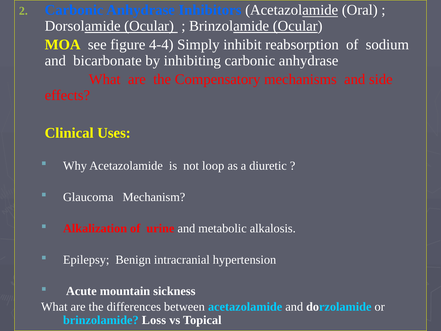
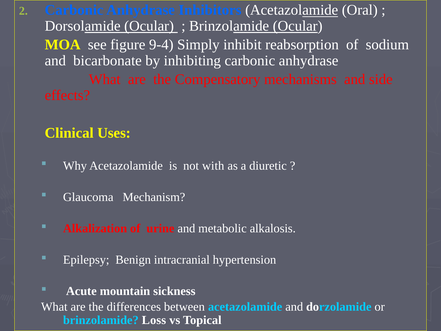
4-4: 4-4 -> 9-4
loop: loop -> with
